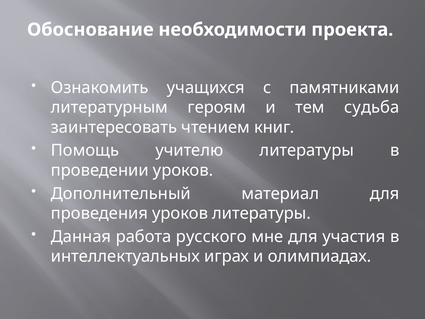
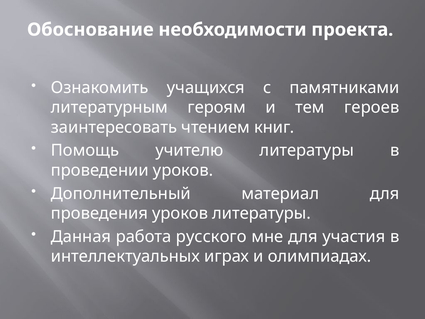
судьба: судьба -> героев
